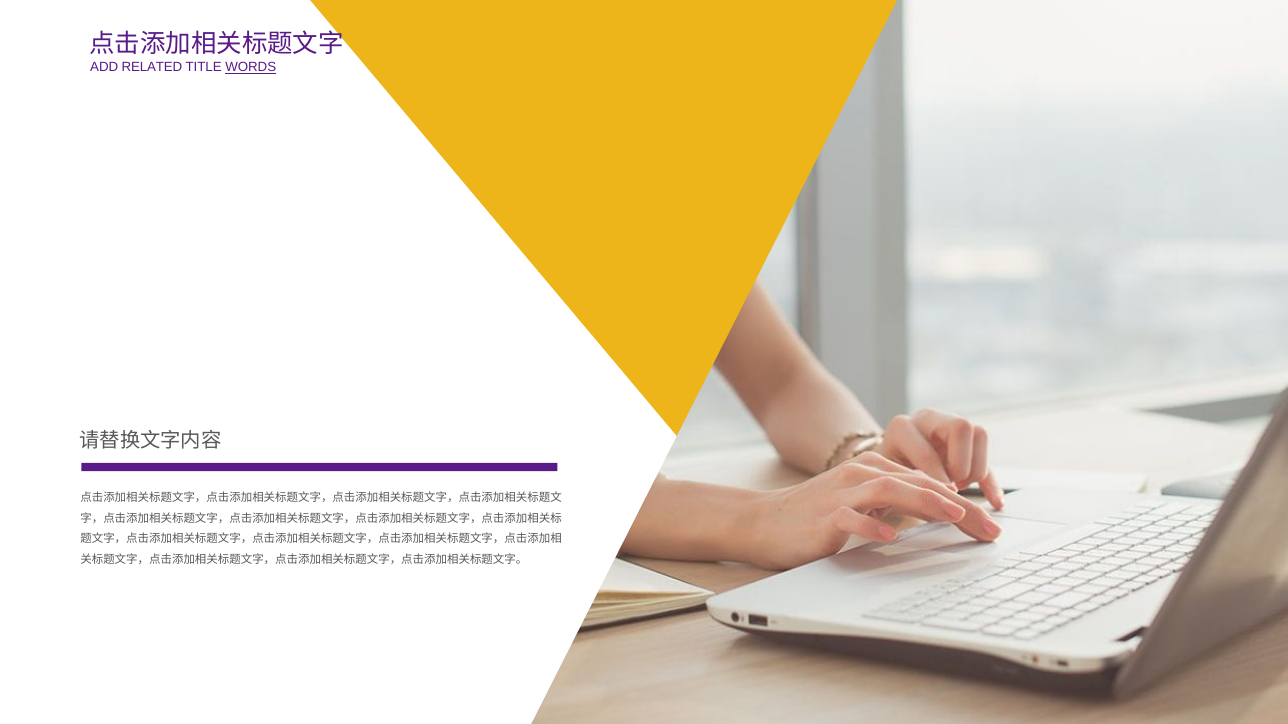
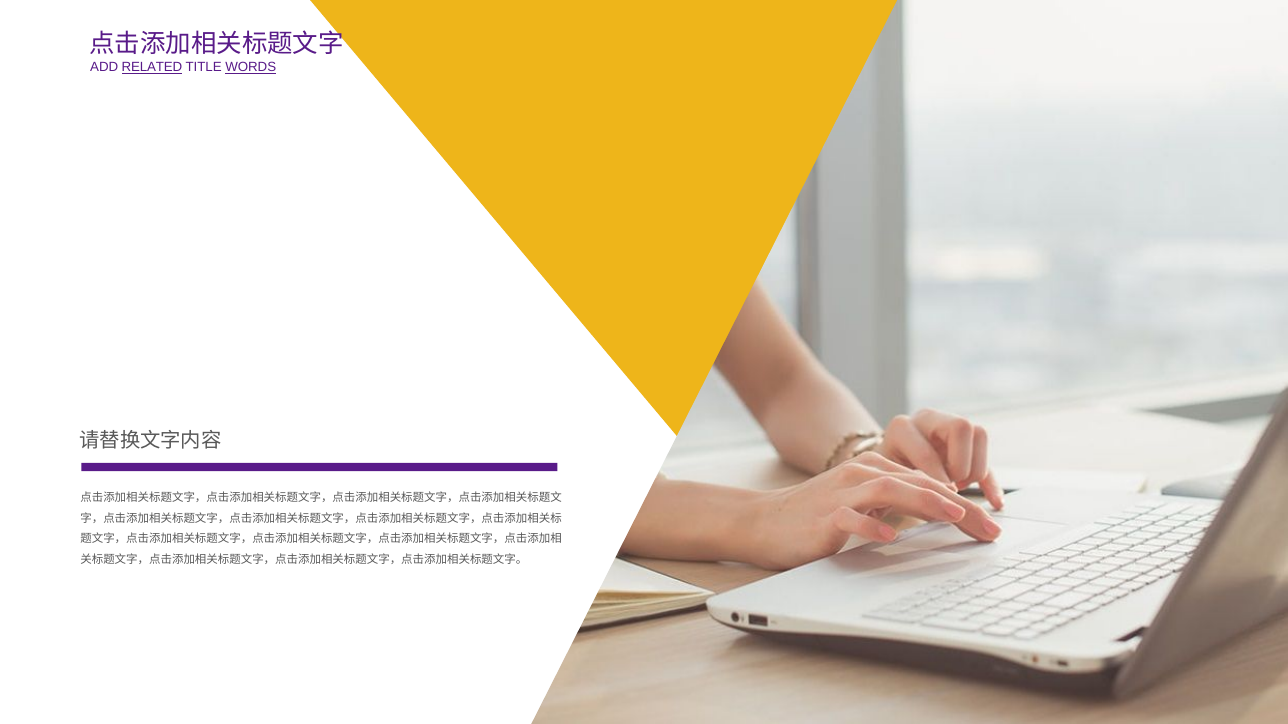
RELATED underline: none -> present
